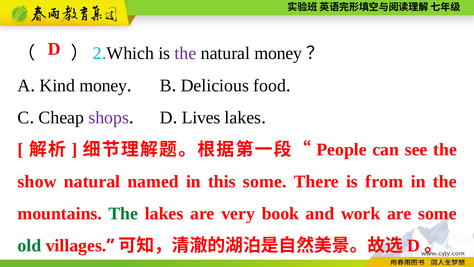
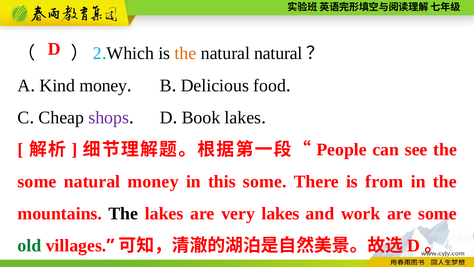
the at (185, 53) colour: purple -> orange
natural money: money -> natural
Lives: Lives -> Book
show at (37, 181): show -> some
natural named: named -> money
The at (123, 213) colour: green -> black
very book: book -> lakes
